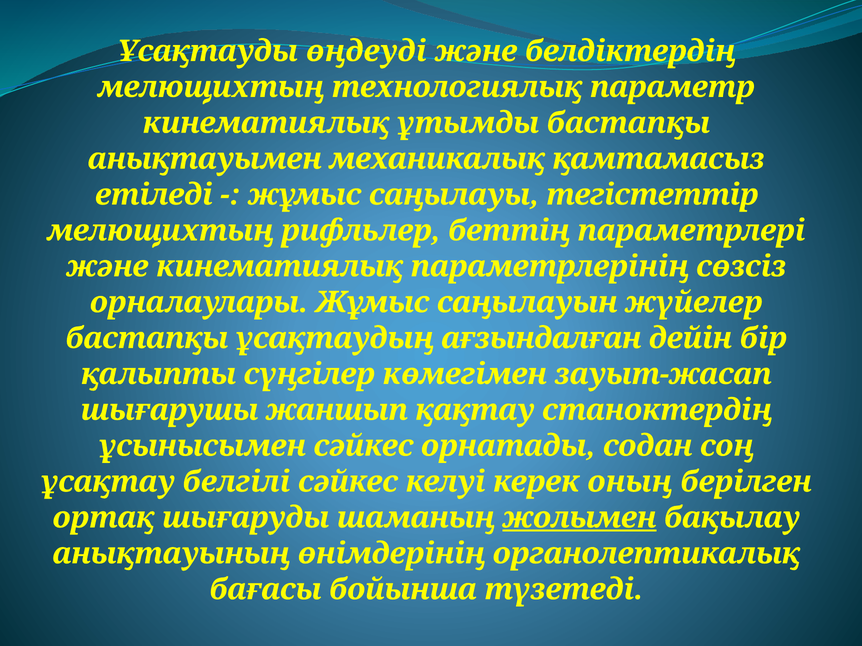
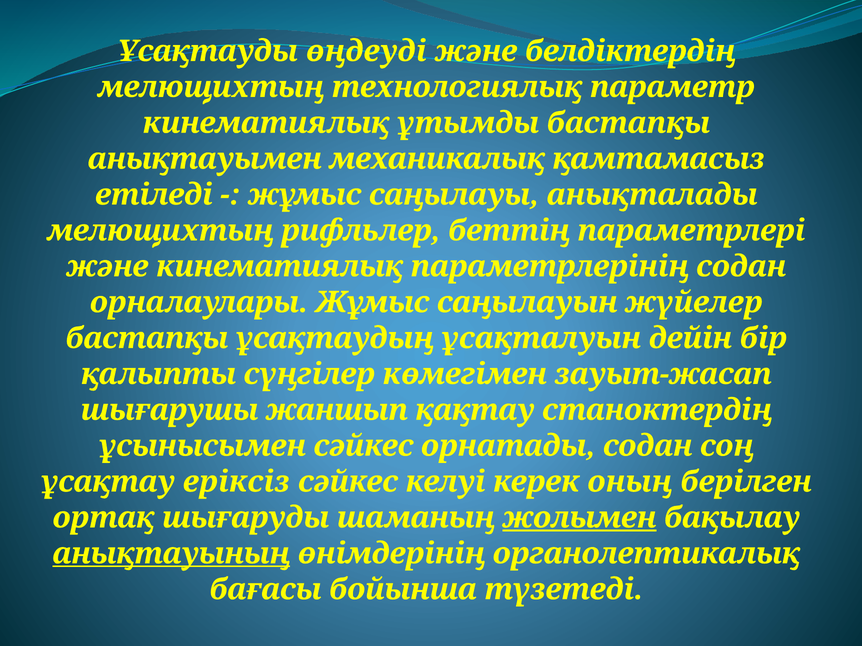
тегiстеттiр: тегiстеттiр -> анықталады
параметрлерiнiң сөзсiз: сөзсiз -> содан
ағзындалған: ағзындалған -> ұсақталуын
белгiлi: белгiлi -> ерiксiз
анықтауының underline: none -> present
